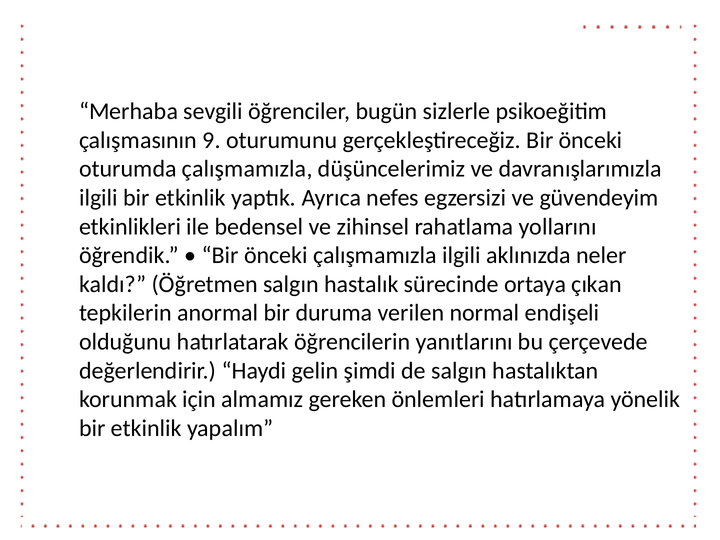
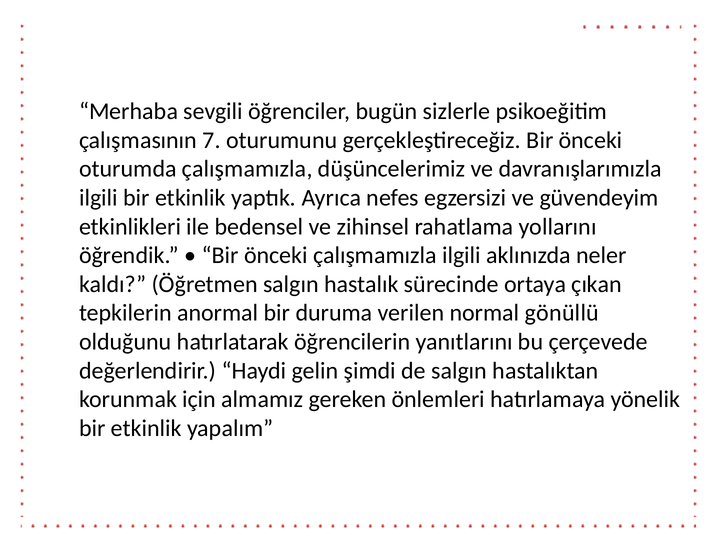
9: 9 -> 7
endişeli: endişeli -> gönüllü
